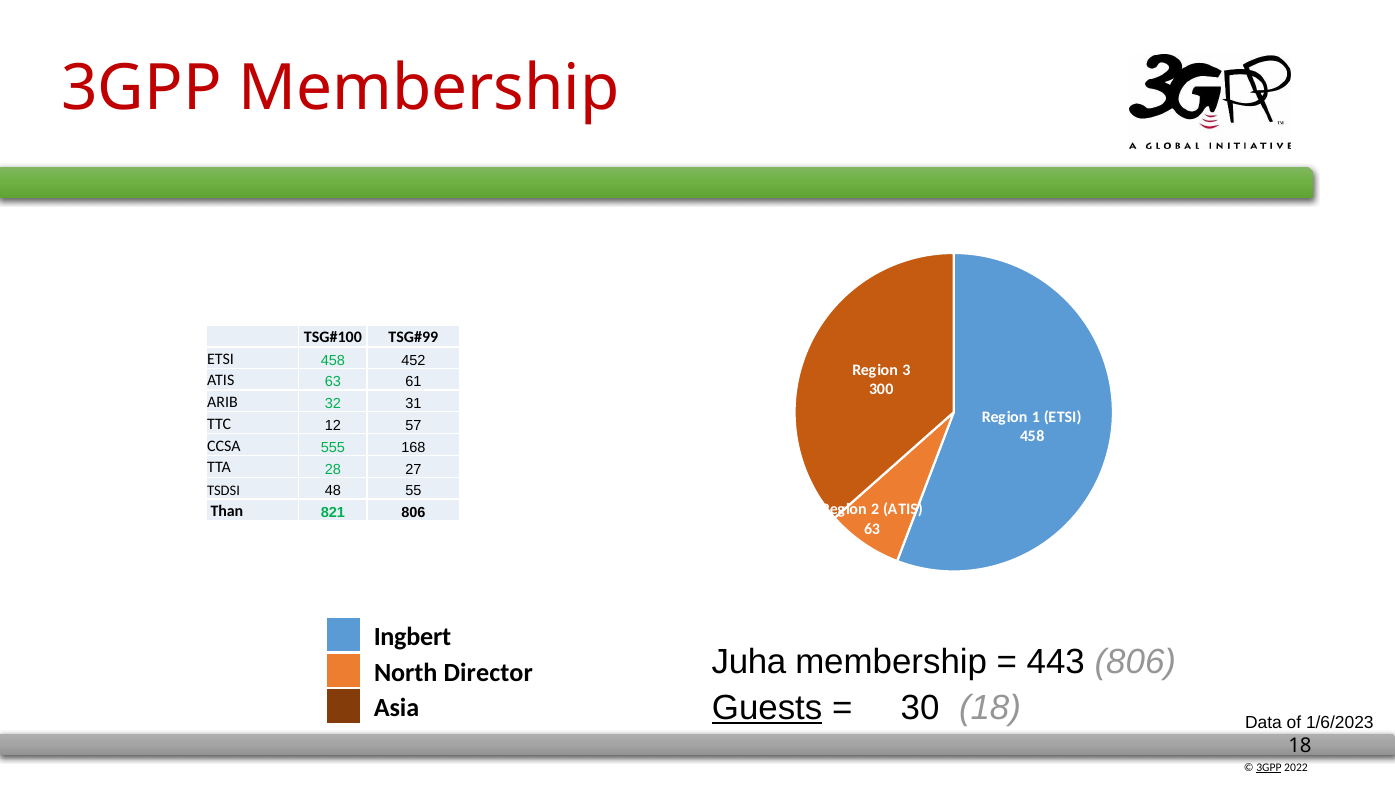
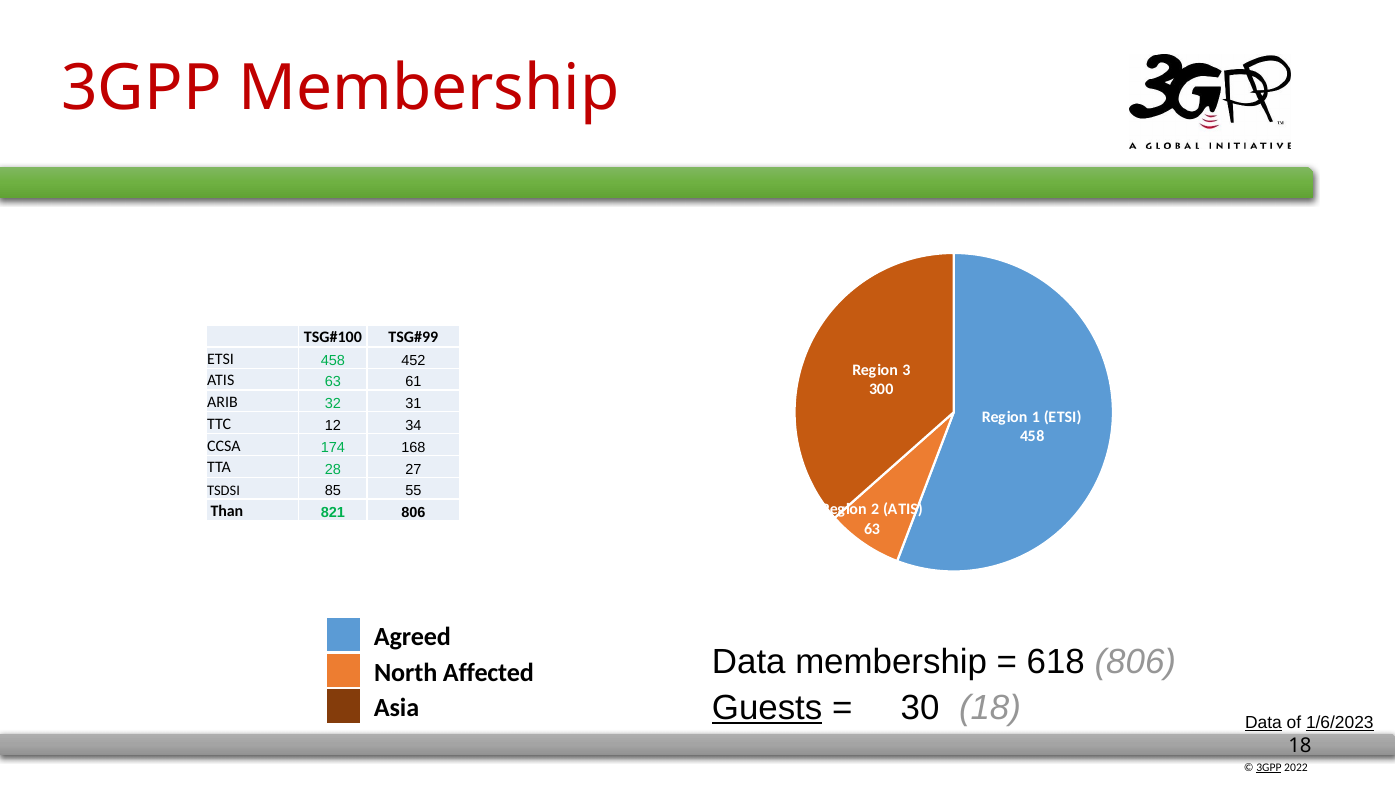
57: 57 -> 34
555: 555 -> 174
48: 48 -> 85
Ingbert: Ingbert -> Agreed
Juha at (749, 662): Juha -> Data
443: 443 -> 618
Director: Director -> Affected
Data at (1263, 722) underline: none -> present
1/6/2023 underline: none -> present
